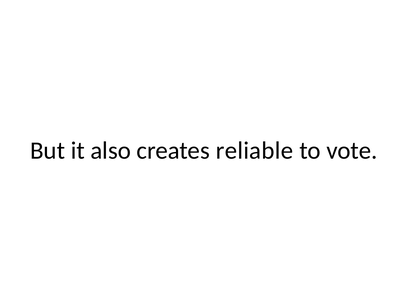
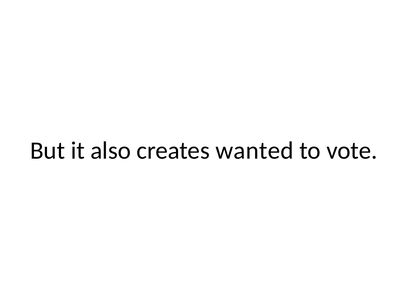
reliable: reliable -> wanted
